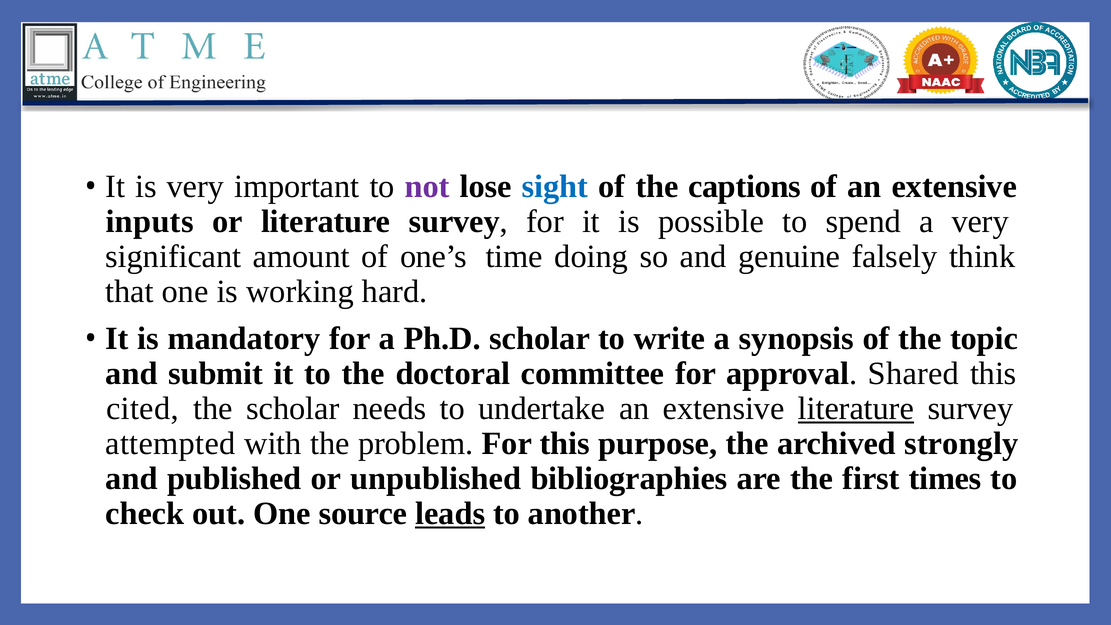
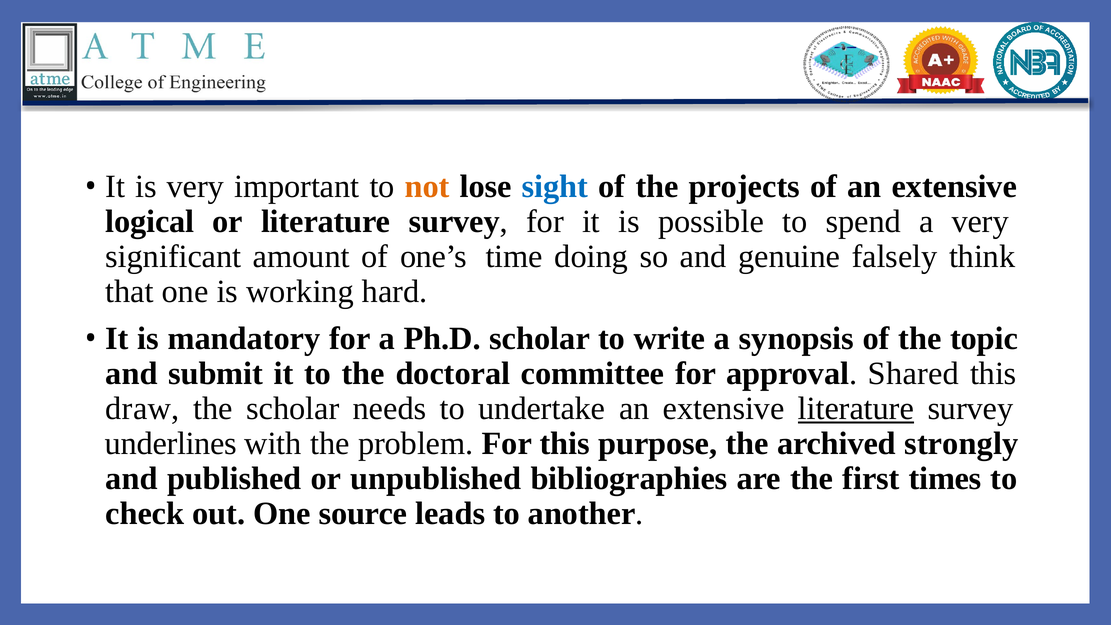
not colour: purple -> orange
captions: captions -> projects
inputs: inputs -> logical
cited: cited -> draw
attempted: attempted -> underlines
leads underline: present -> none
